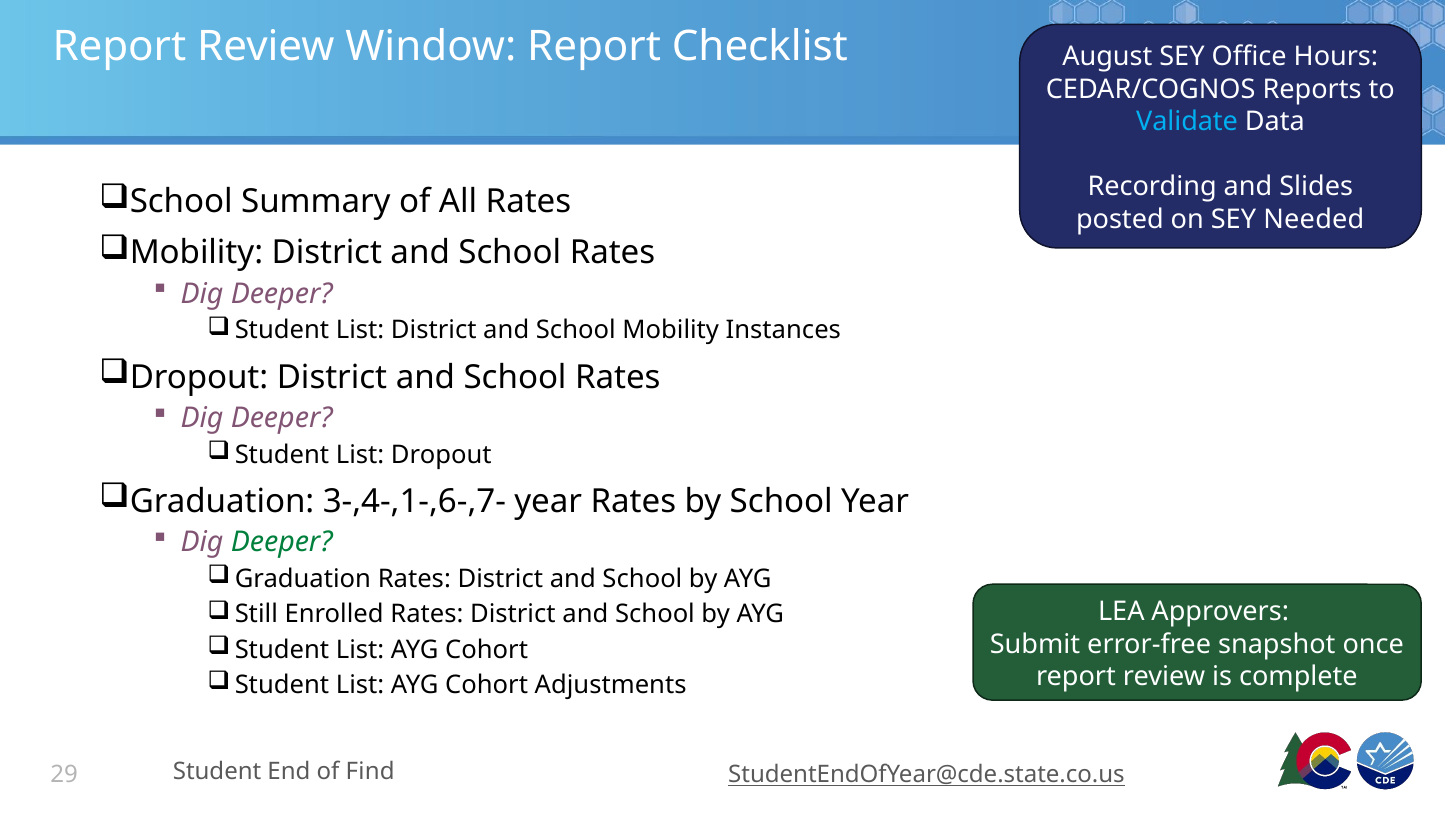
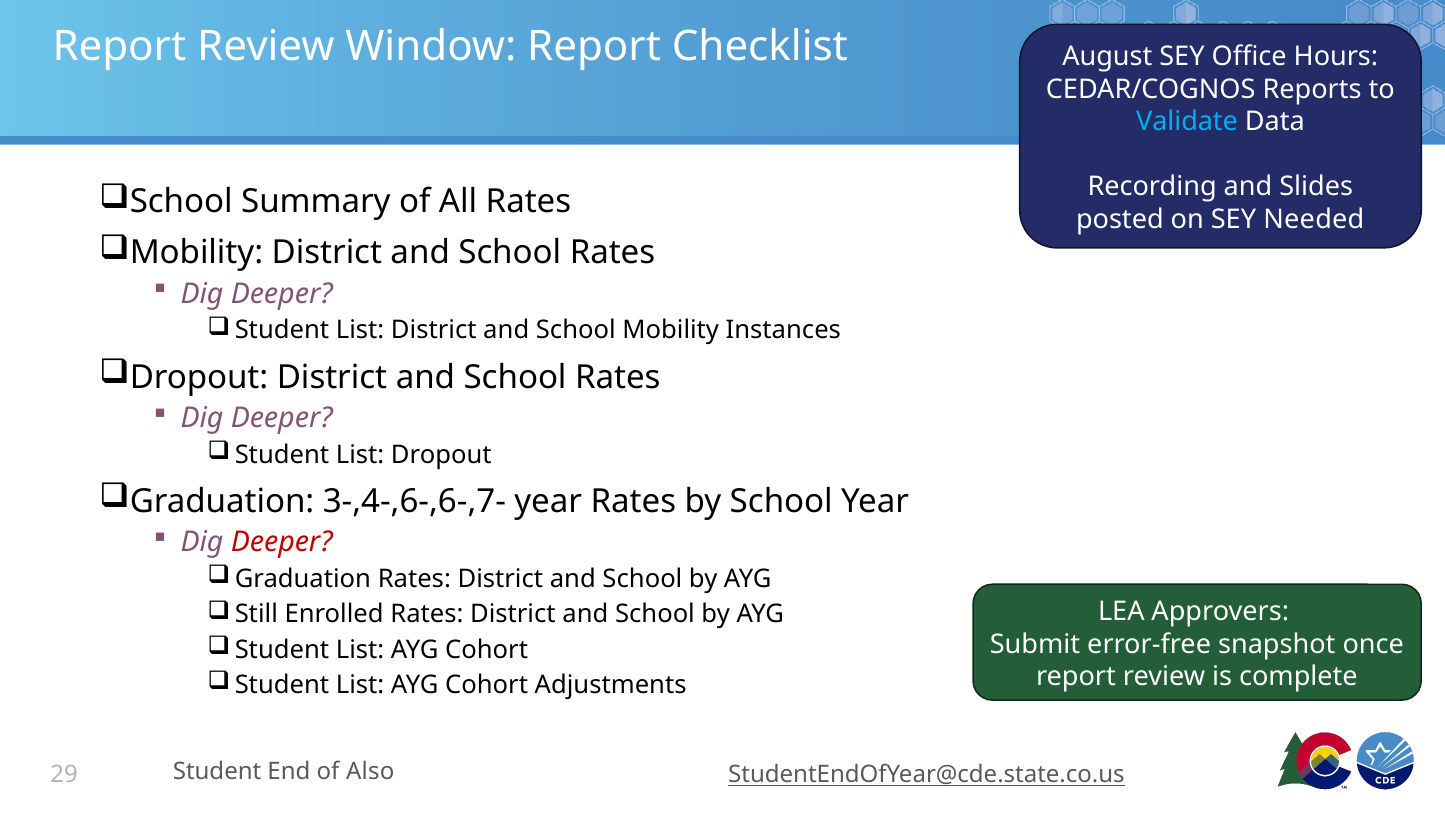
3-,4-,1-,6-,7-: 3-,4-,1-,6-,7- -> 3-,4-,6-,6-,7-
Deeper at (282, 542) colour: green -> red
Find: Find -> Also
